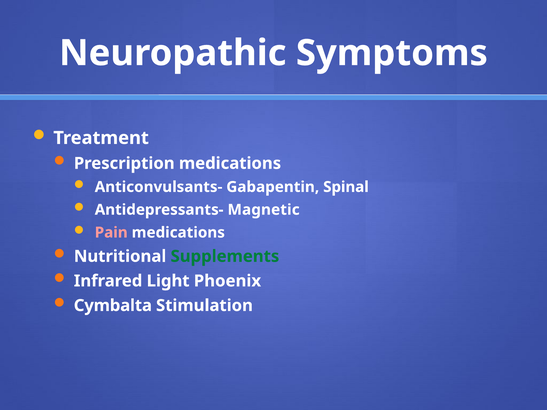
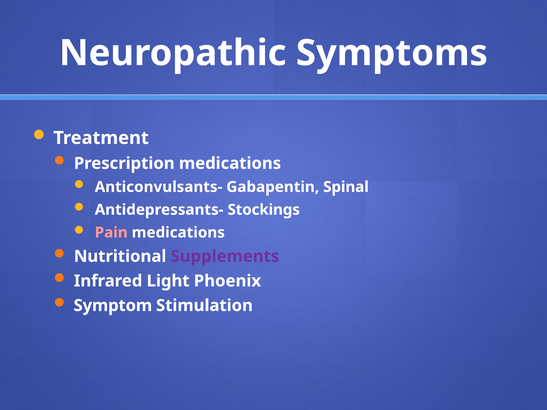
Magnetic: Magnetic -> Stockings
Supplements colour: green -> purple
Cymbalta: Cymbalta -> Symptom
